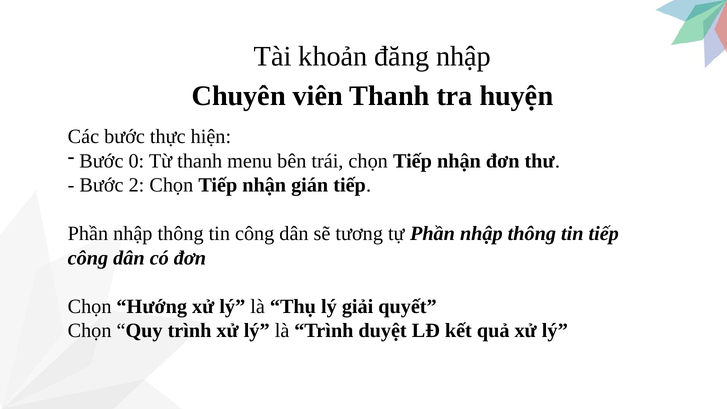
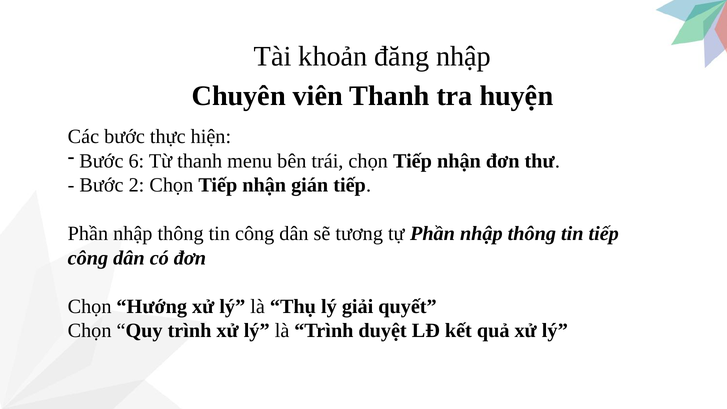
0: 0 -> 6
